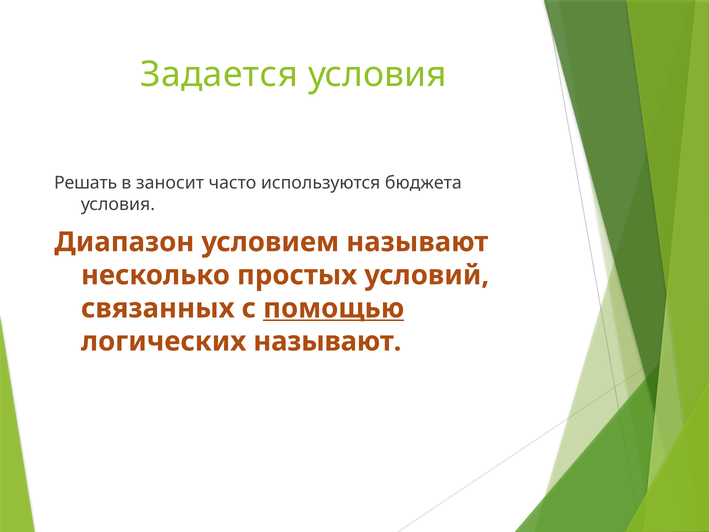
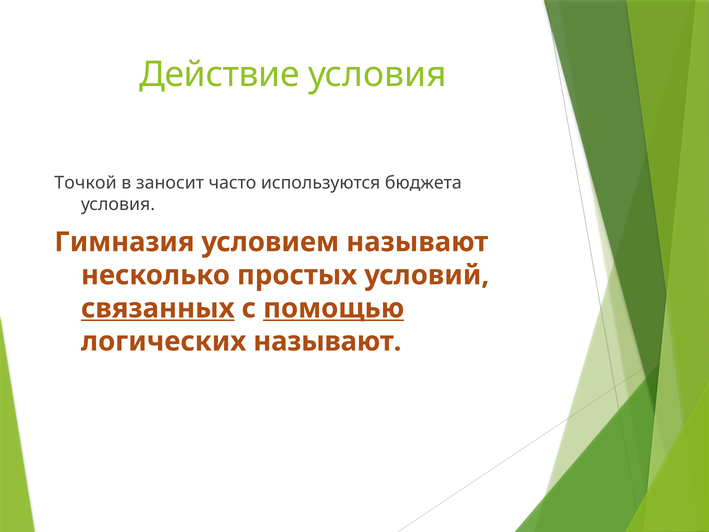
Задается: Задается -> Действие
Решать: Решать -> Точкой
Диапазон: Диапазон -> Гимназия
связанных underline: none -> present
